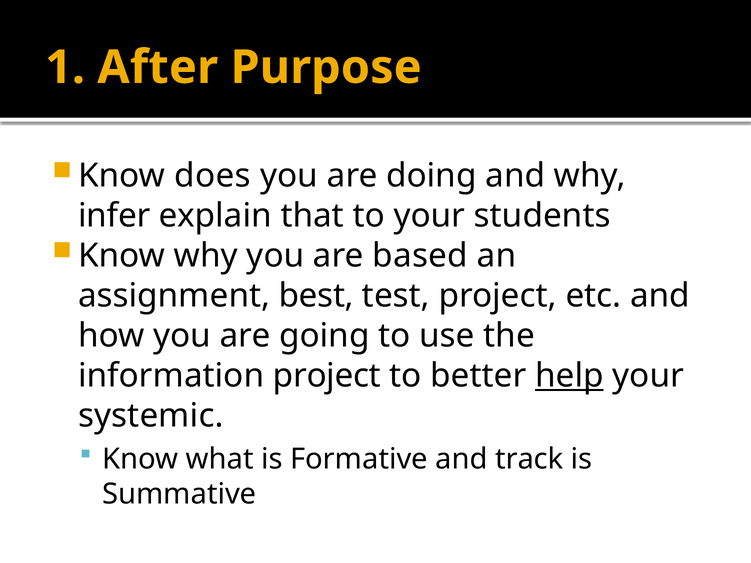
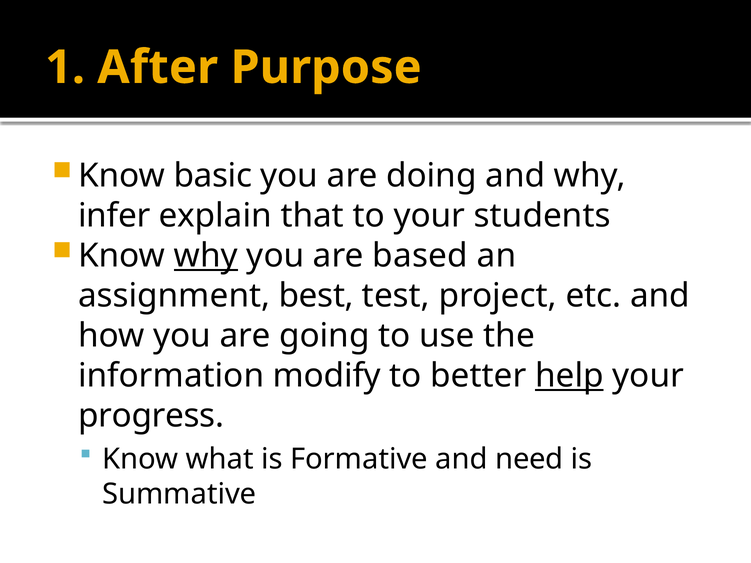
does: does -> basic
why at (206, 256) underline: none -> present
information project: project -> modify
systemic: systemic -> progress
track: track -> need
